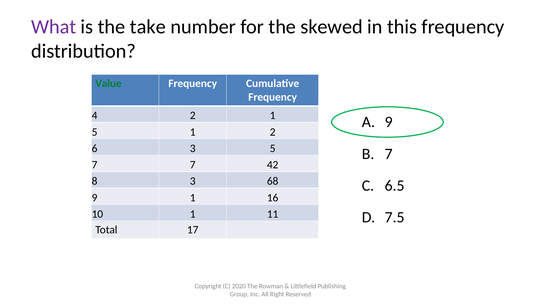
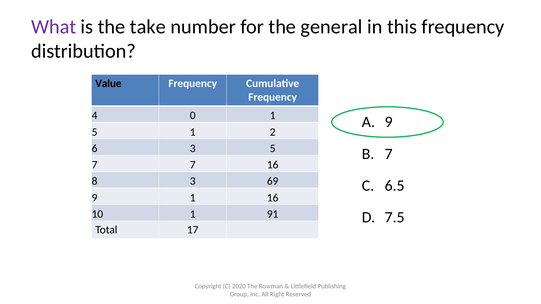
skewed: skewed -> general
Value colour: green -> black
4 2: 2 -> 0
7 42: 42 -> 16
68: 68 -> 69
11: 11 -> 91
